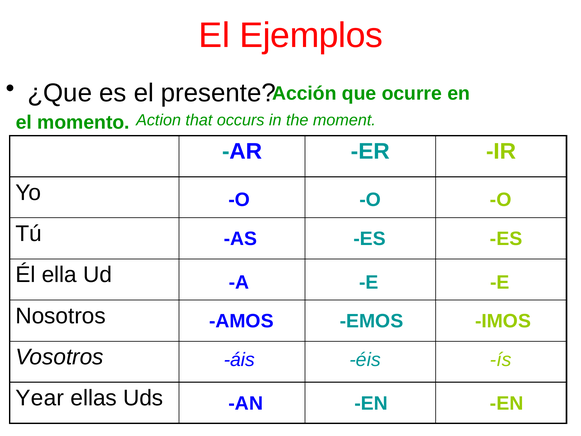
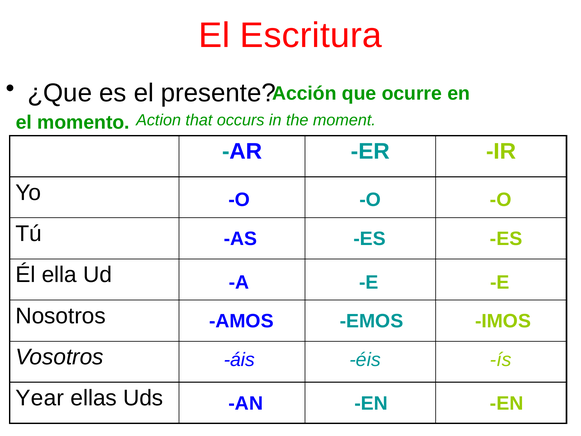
Ejemplos: Ejemplos -> Escritura
